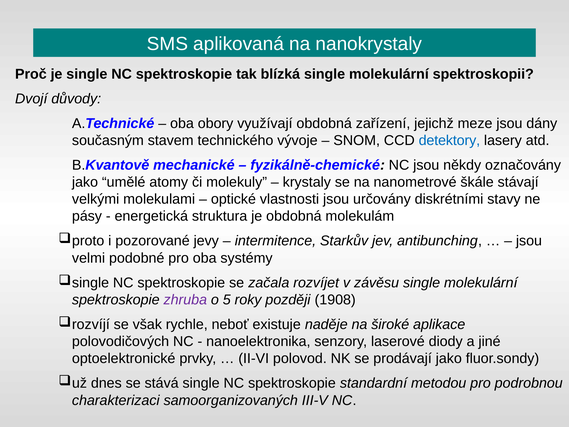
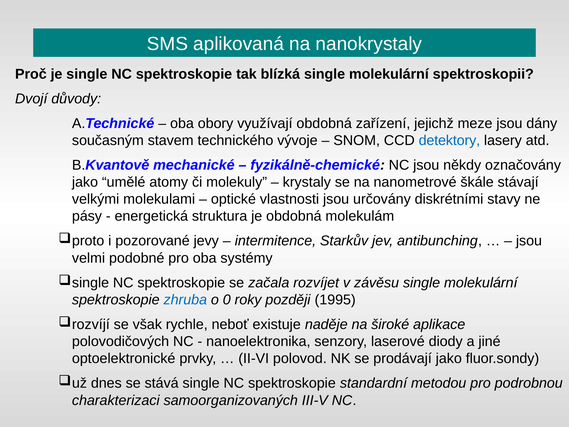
zhruba colour: purple -> blue
5: 5 -> 0
1908: 1908 -> 1995
